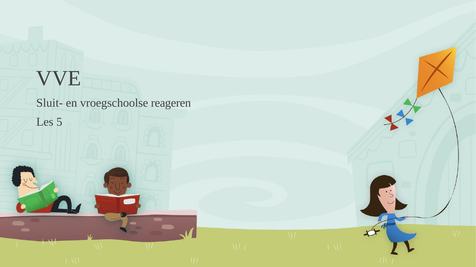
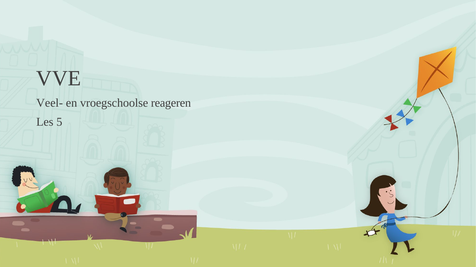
Sluit-: Sluit- -> Veel-
